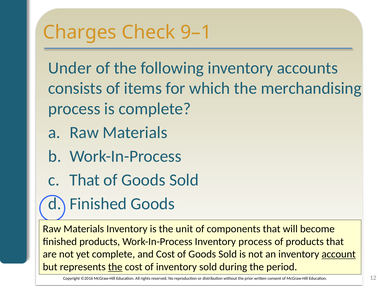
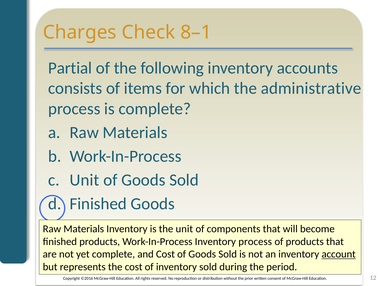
9–1: 9–1 -> 8–1
Under: Under -> Partial
merchandising: merchandising -> administrative
That at (85, 180): That -> Unit
the at (115, 267) underline: present -> none
